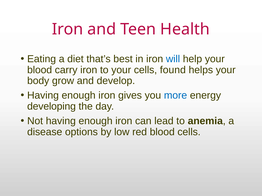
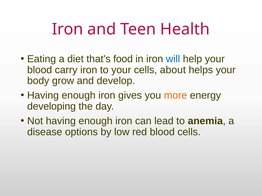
best: best -> food
found: found -> about
more colour: blue -> orange
